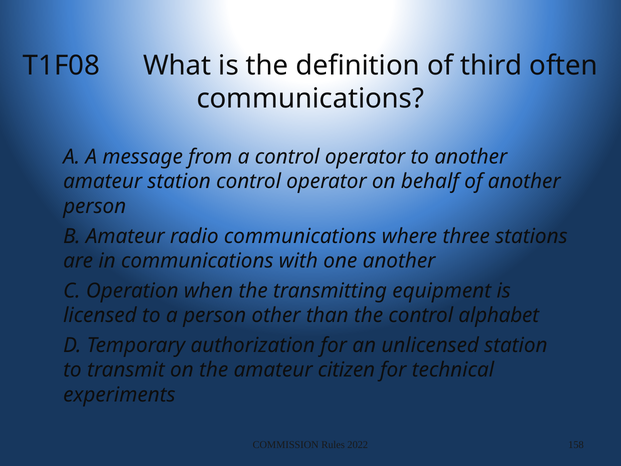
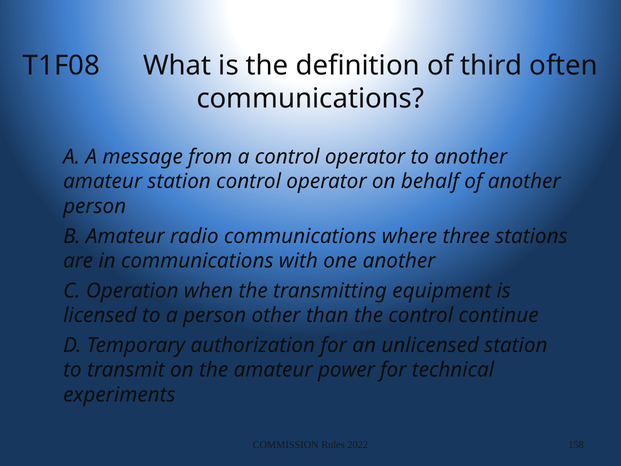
alphabet: alphabet -> continue
citizen: citizen -> power
